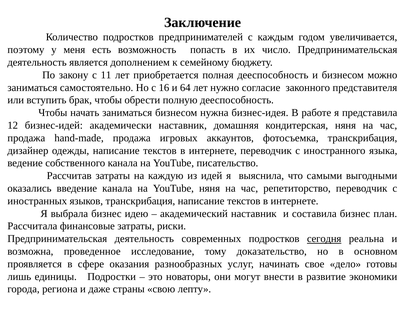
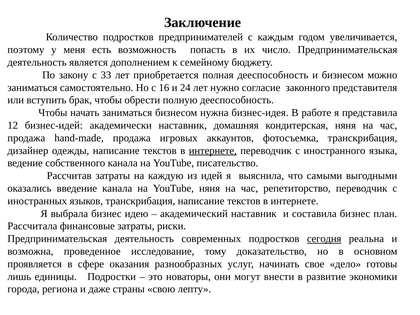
11: 11 -> 33
64: 64 -> 24
интернете at (213, 151) underline: none -> present
